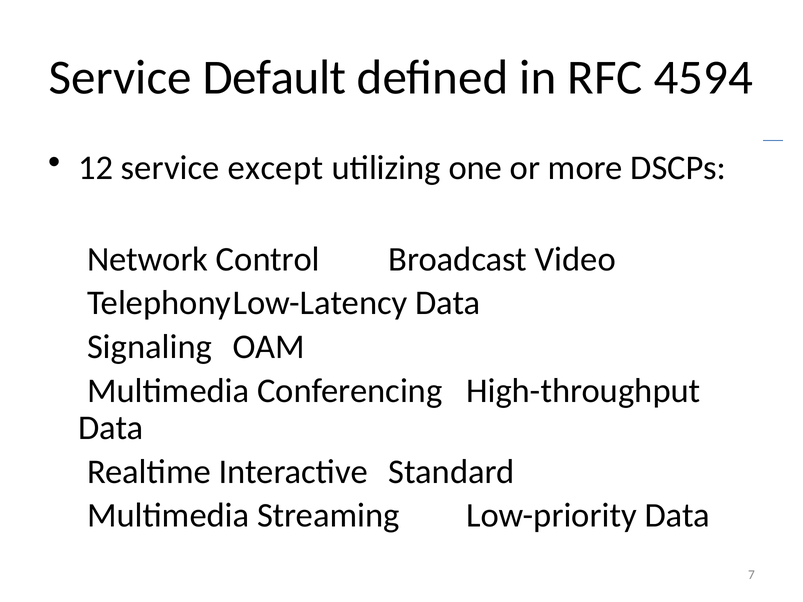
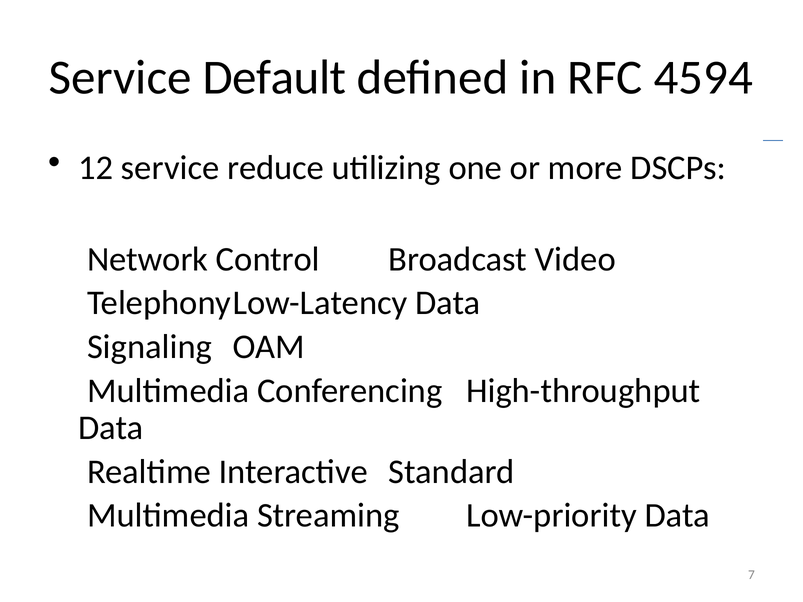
except: except -> reduce
